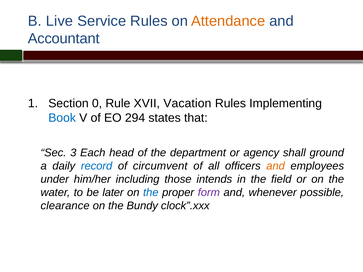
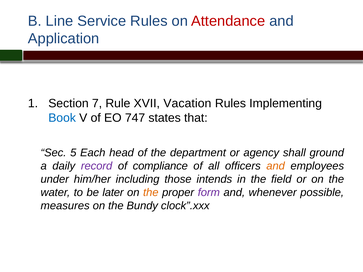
Live: Live -> Line
Attendance colour: orange -> red
Accountant: Accountant -> Application
0: 0 -> 7
294: 294 -> 747
3: 3 -> 5
record colour: blue -> purple
circumvent: circumvent -> compliance
the at (151, 193) colour: blue -> orange
clearance: clearance -> measures
